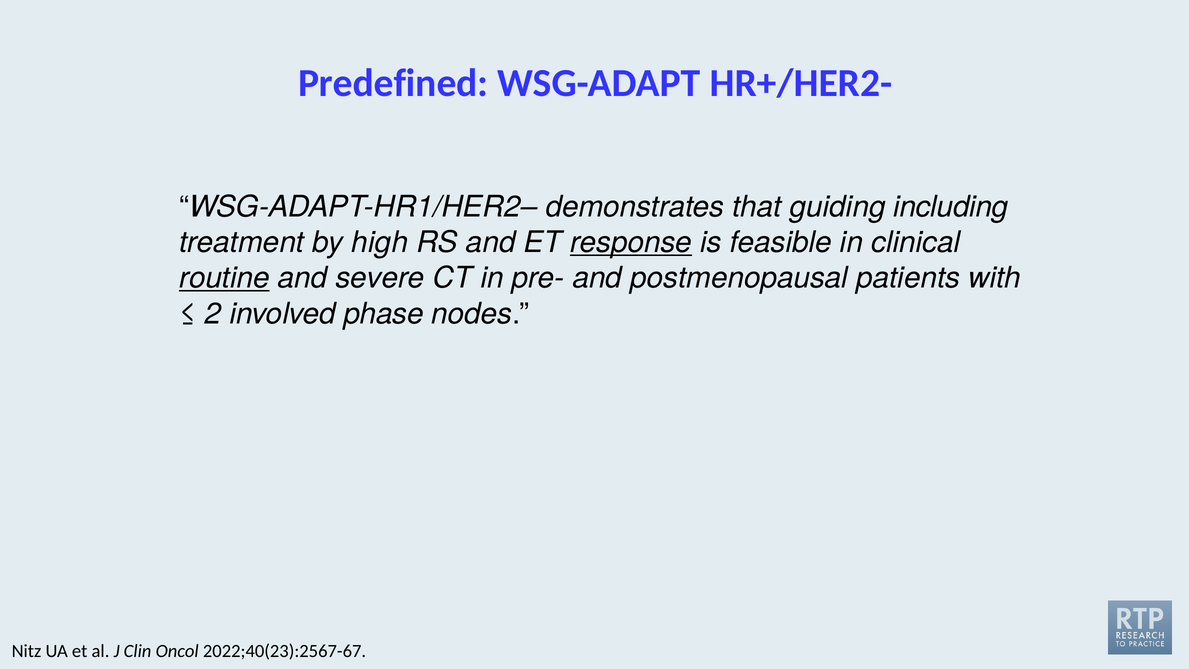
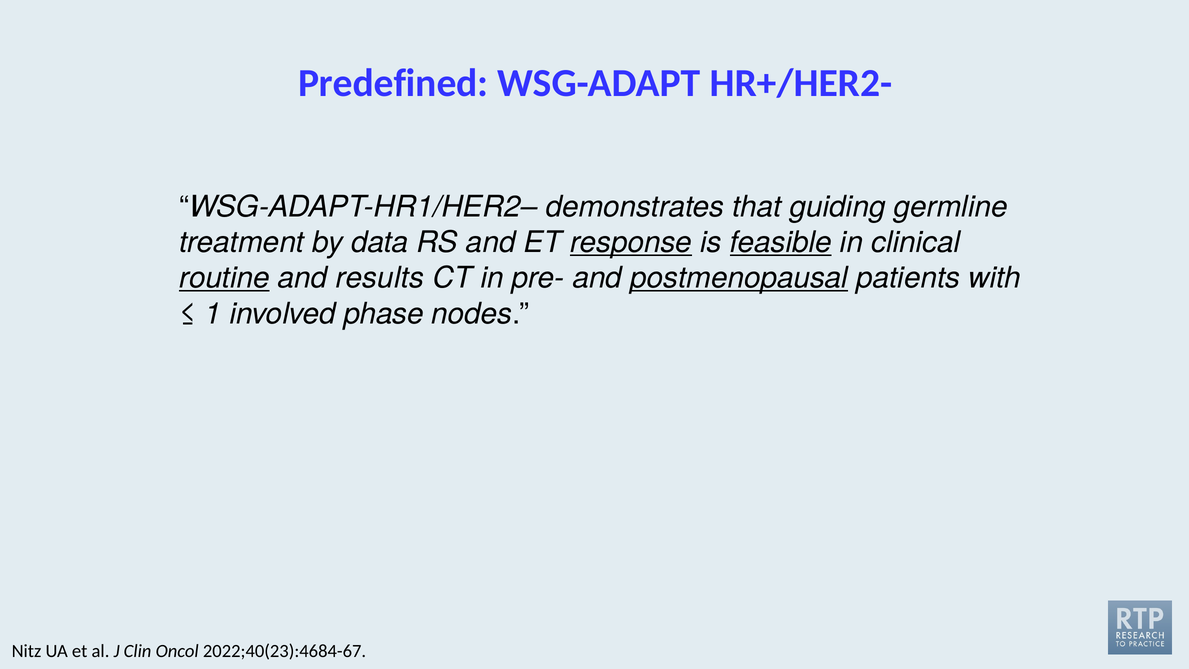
including: including -> germline
high: high -> data
feasible underline: none -> present
severe: severe -> results
postmenopausal underline: none -> present
2: 2 -> 1
2022;40(23):2567-67: 2022;40(23):2567-67 -> 2022;40(23):4684-67
